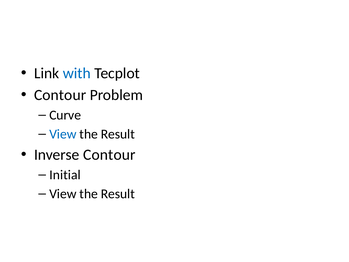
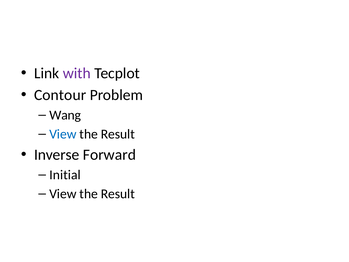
with colour: blue -> purple
Curve: Curve -> Wang
Inverse Contour: Contour -> Forward
